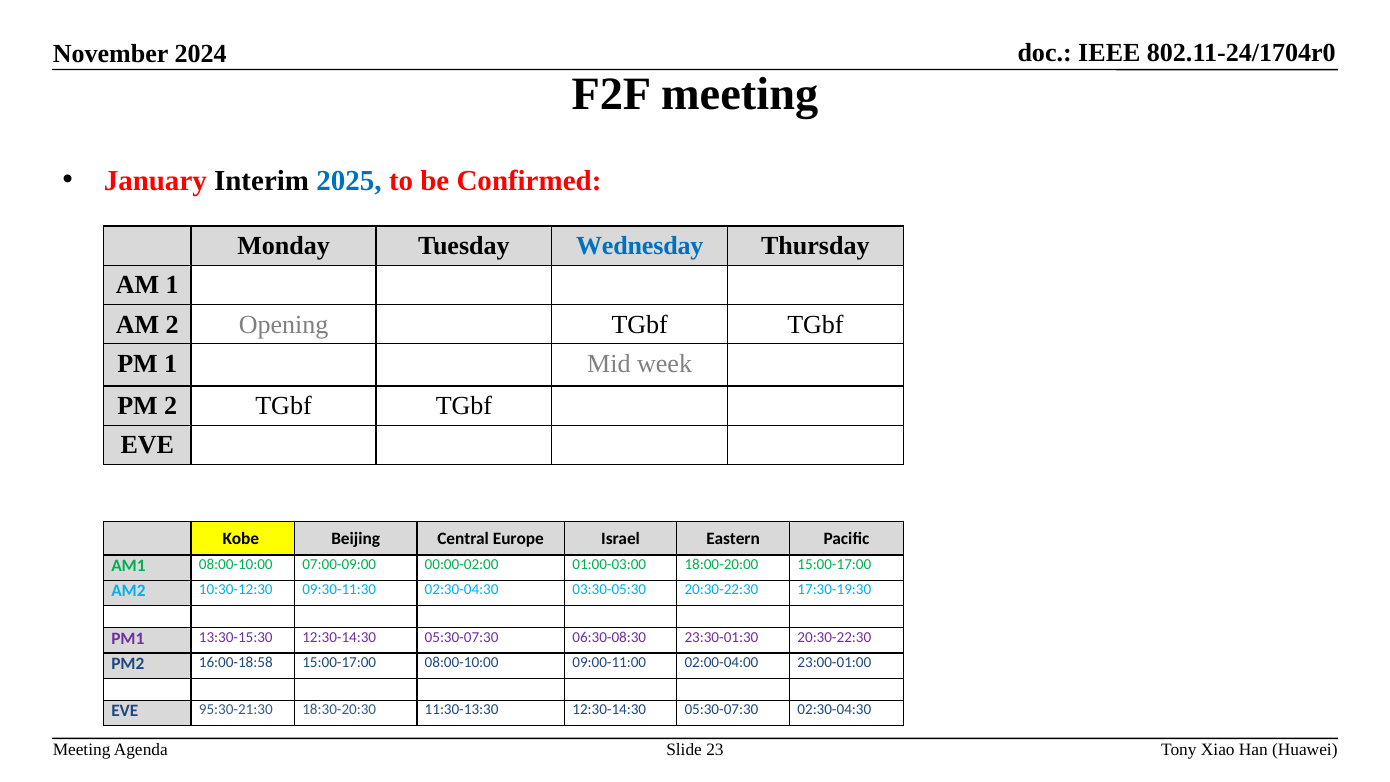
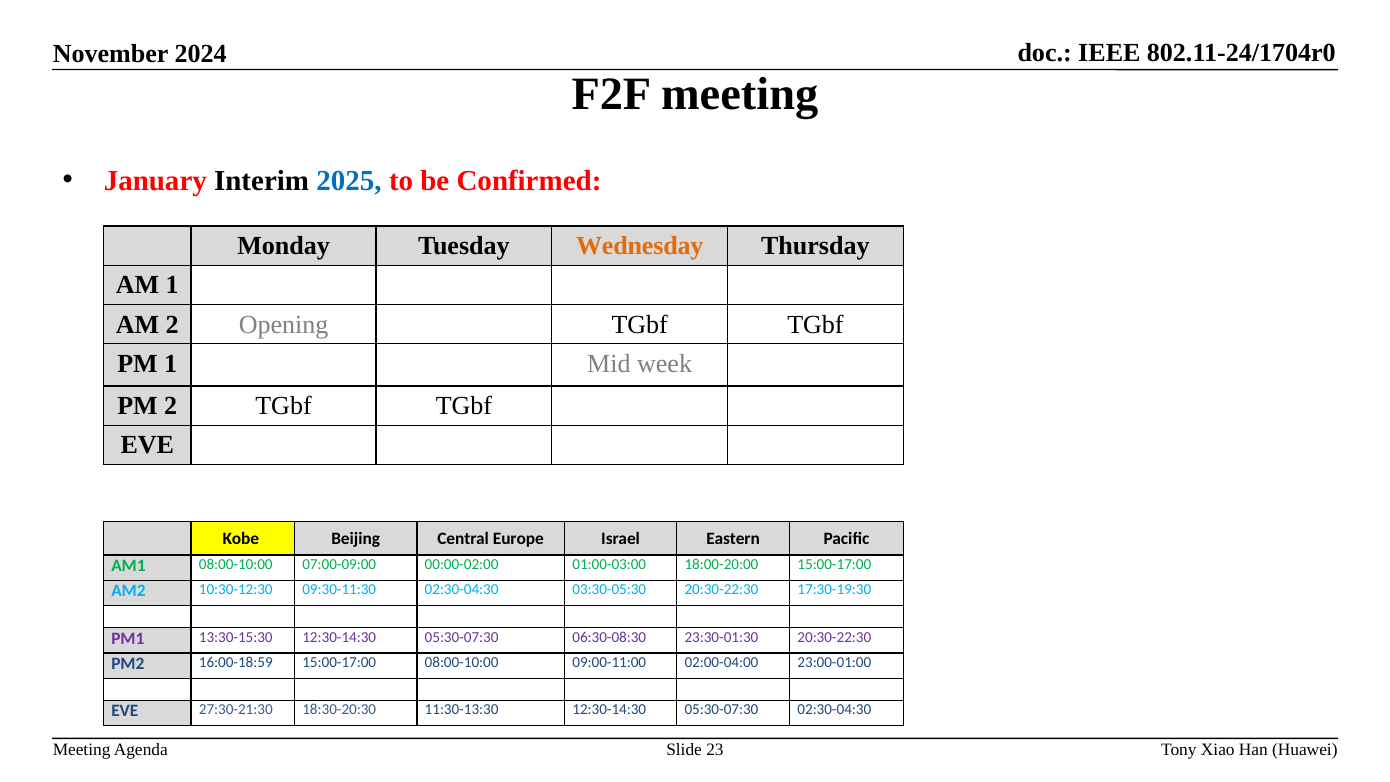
Wednesday colour: blue -> orange
16:00-18:58: 16:00-18:58 -> 16:00-18:59
95:30-21:30: 95:30-21:30 -> 27:30-21:30
